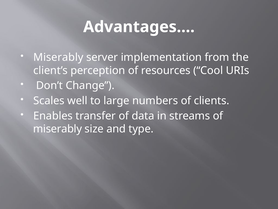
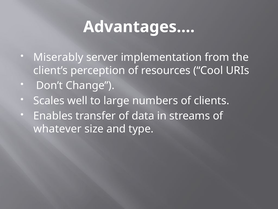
miserably at (58, 129): miserably -> whatever
